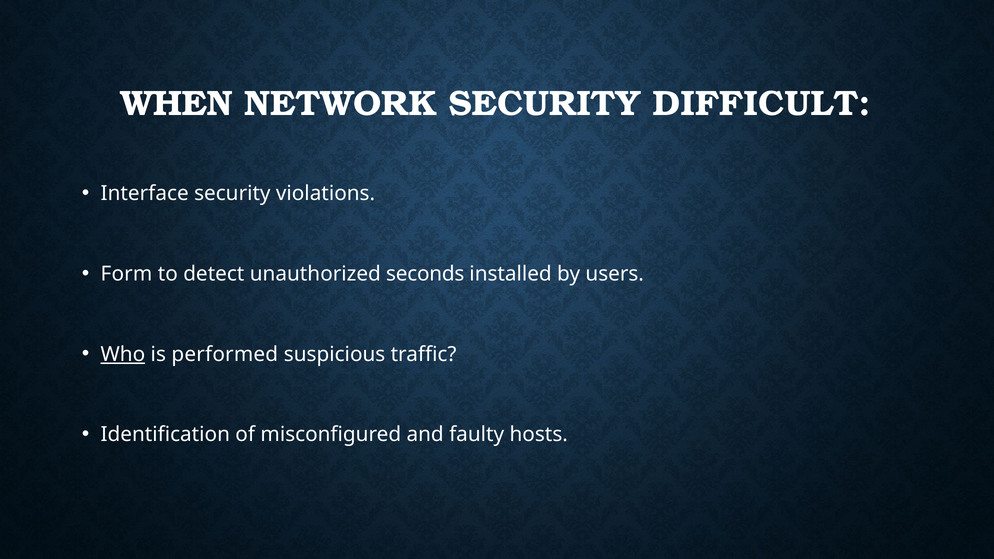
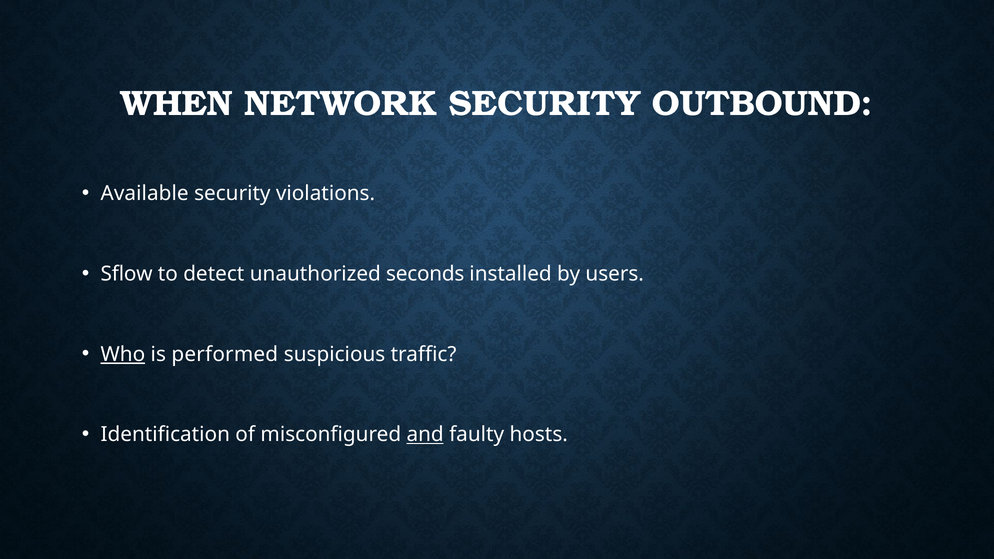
DIFFICULT: DIFFICULT -> OUTBOUND
Interface: Interface -> Available
Form: Form -> Sflow
and underline: none -> present
